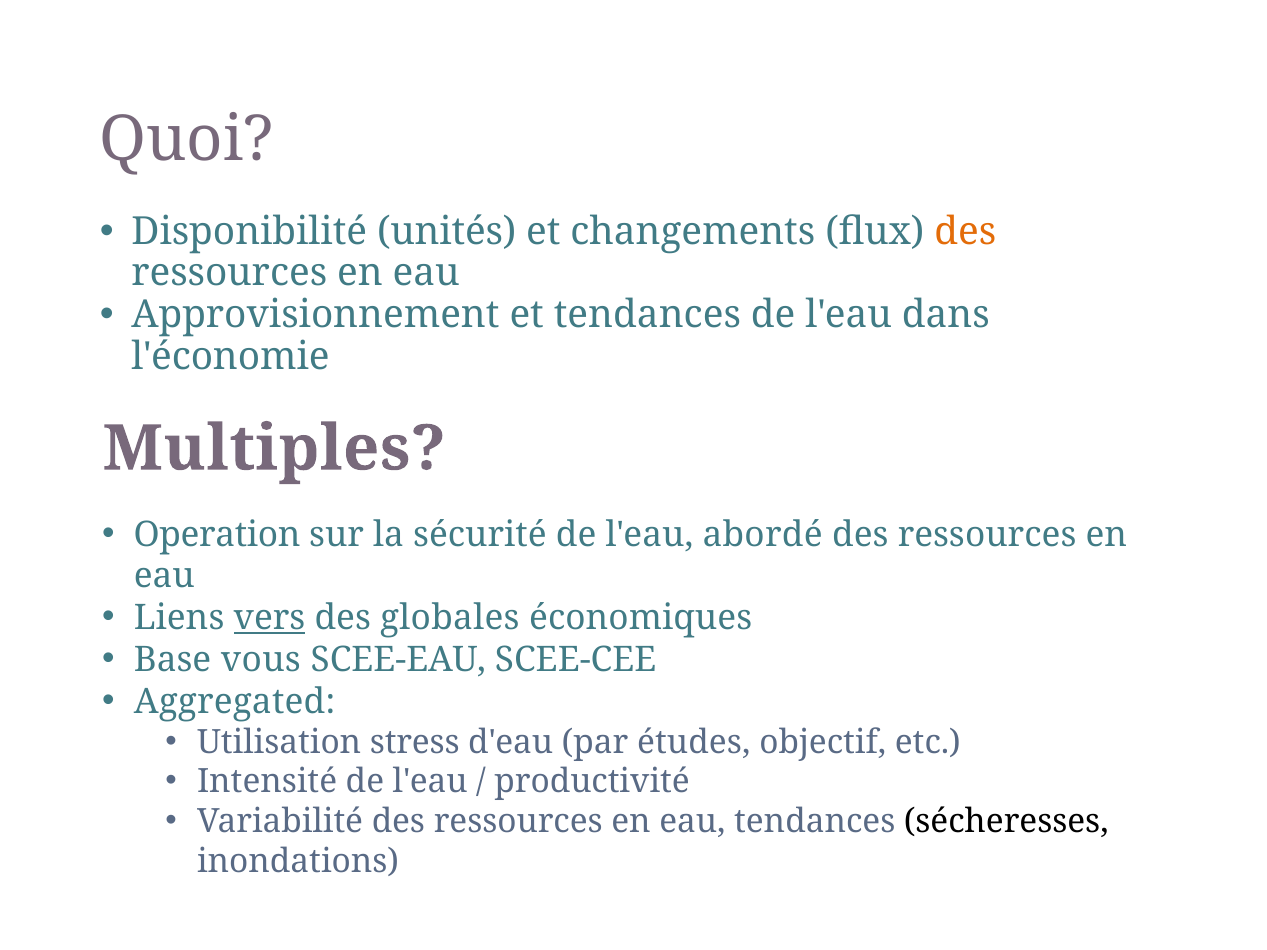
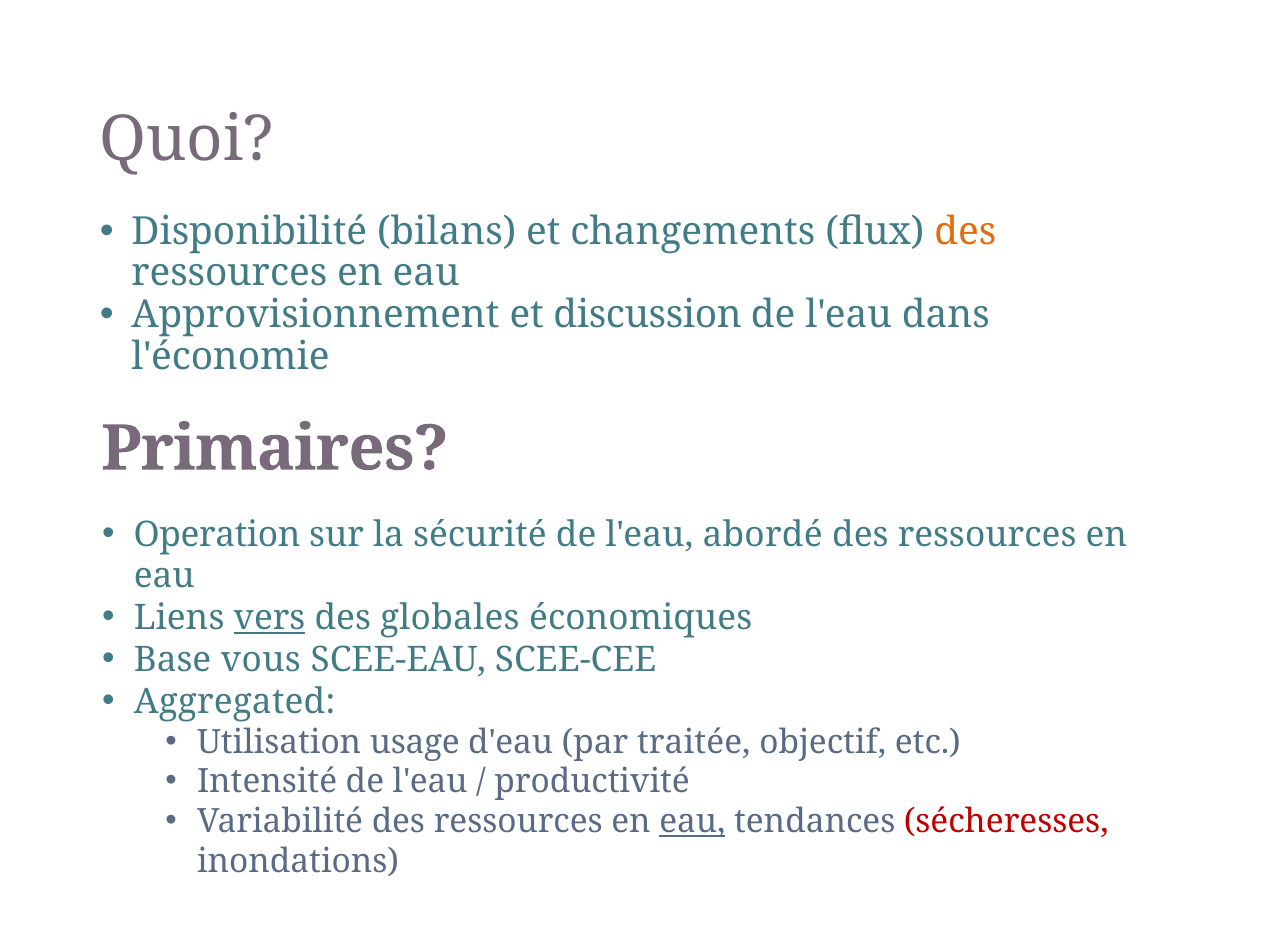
unités: unités -> bilans
et tendances: tendances -> discussion
Multiples: Multiples -> Primaires
stress: stress -> usage
études: études -> traitée
eau at (692, 822) underline: none -> present
sécheresses colour: black -> red
